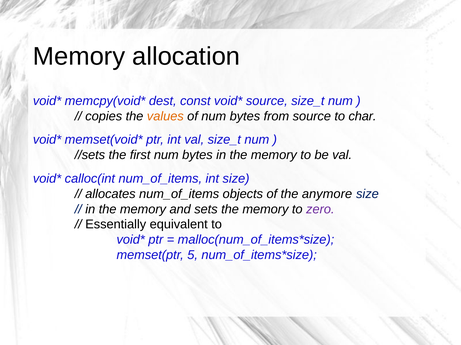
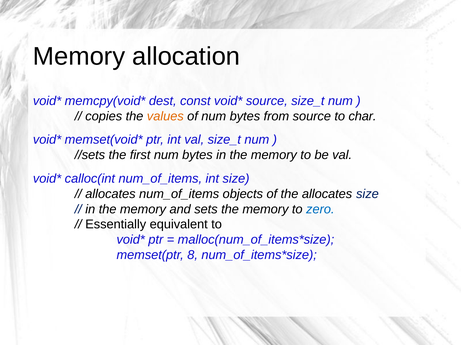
the anymore: anymore -> allocates
zero colour: purple -> blue
5: 5 -> 8
